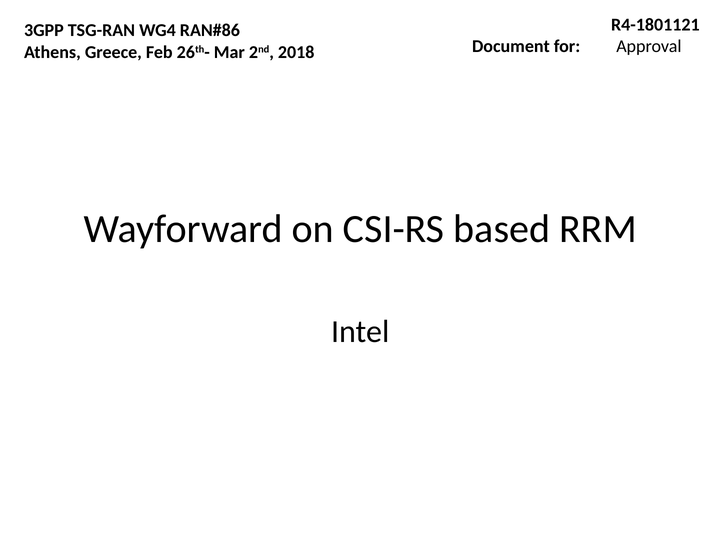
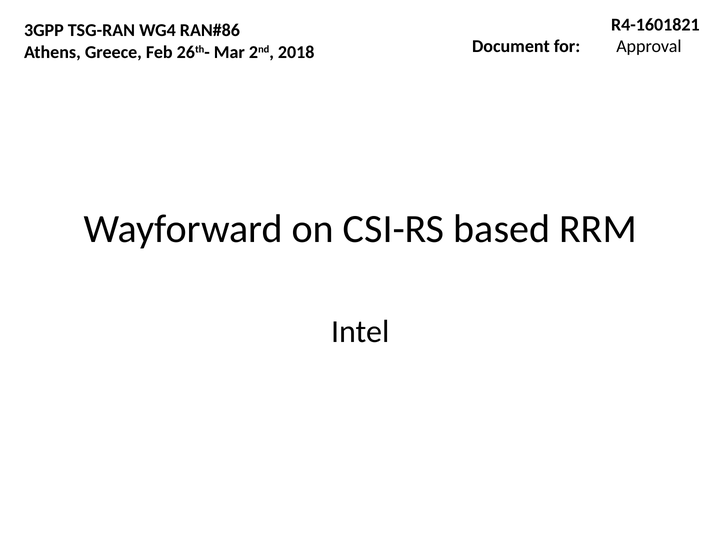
R4-1801121: R4-1801121 -> R4-1601821
